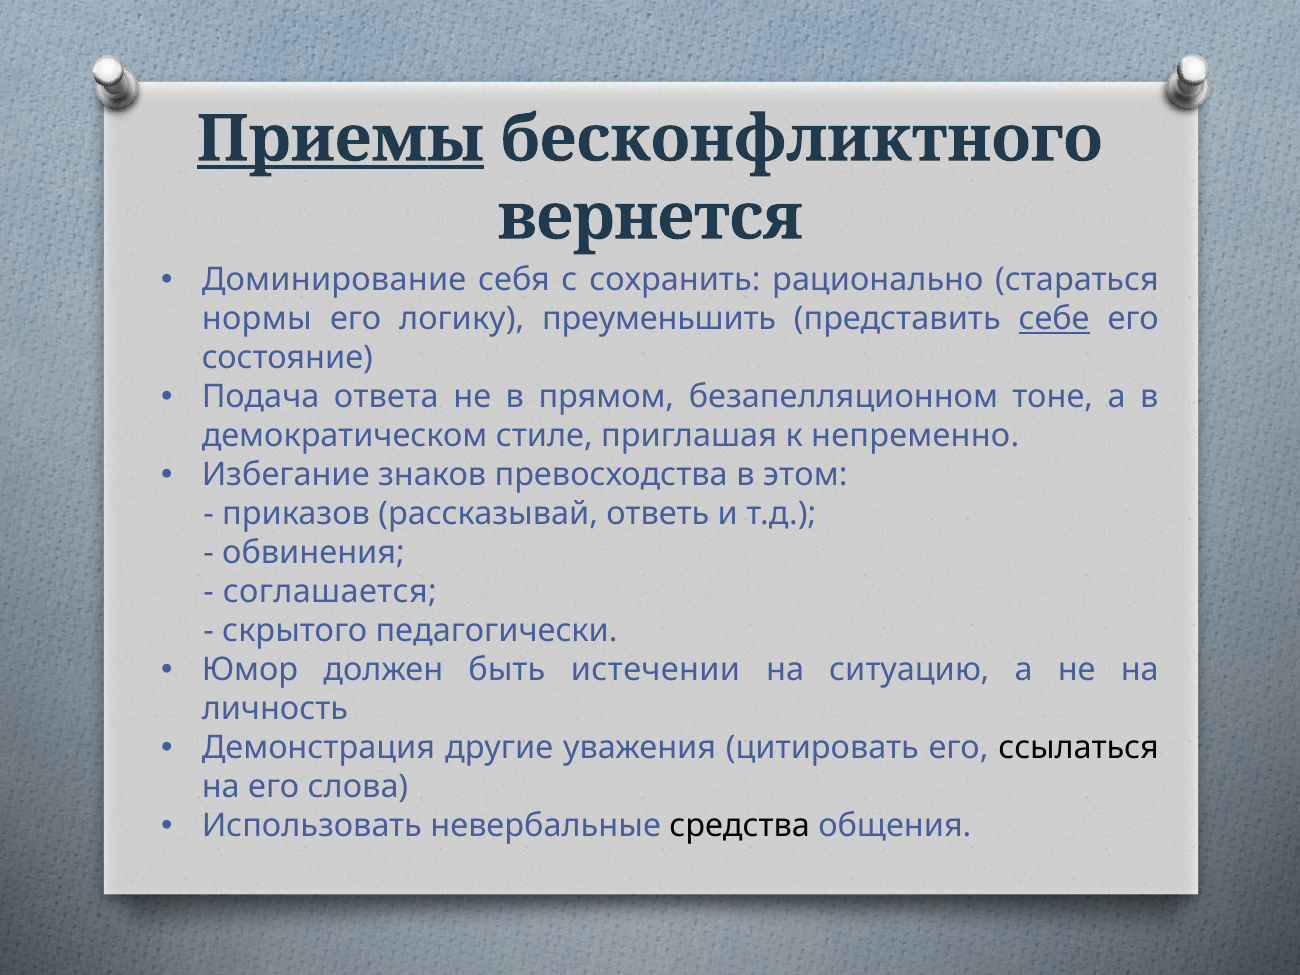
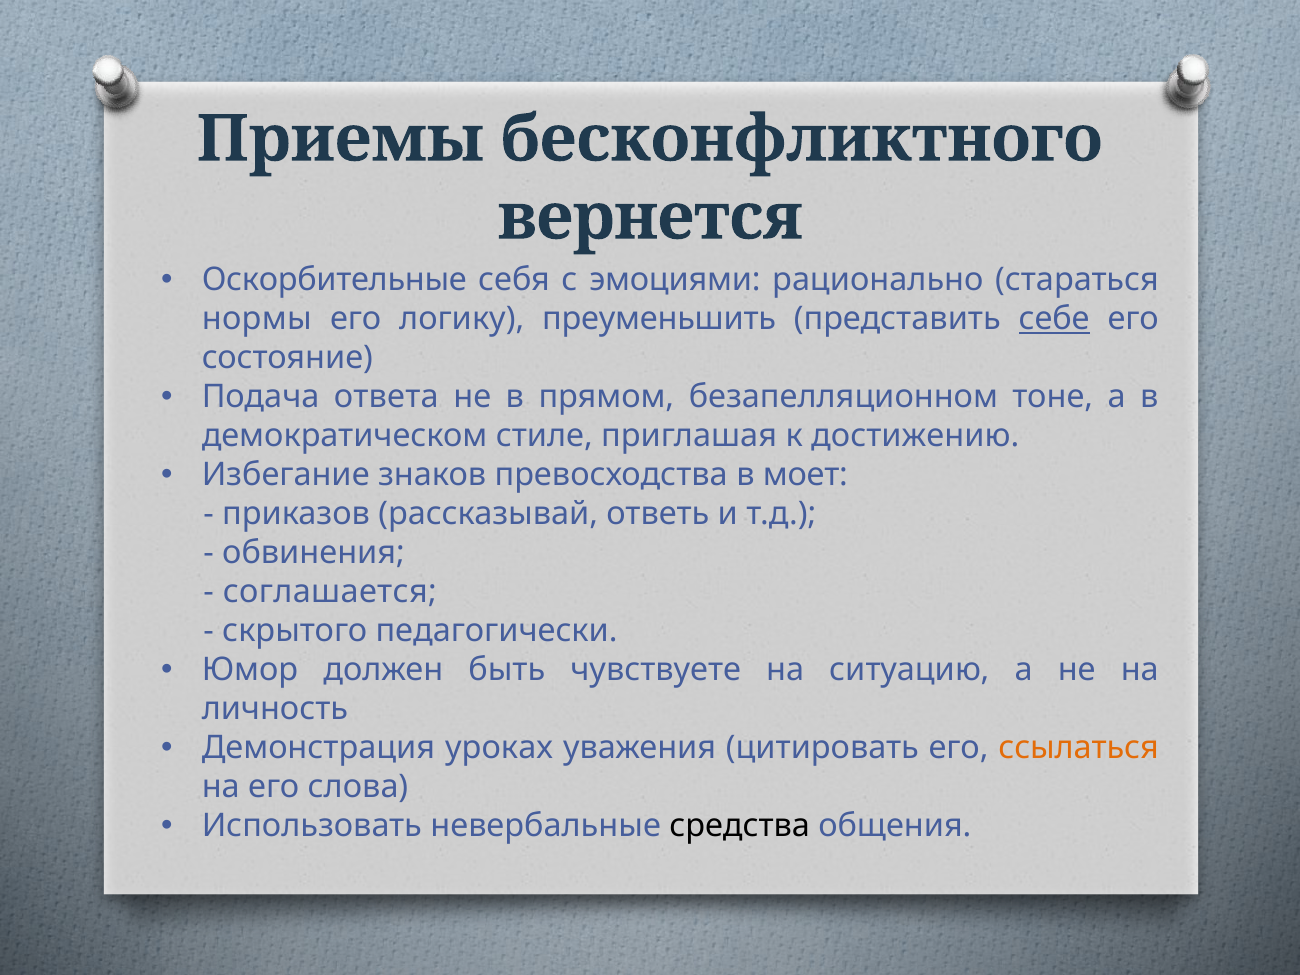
Приемы underline: present -> none
Доминирование: Доминирование -> Оскорбительные
сохранить: сохранить -> эмоциями
непременно: непременно -> достижению
этом: этом -> моет
истечении: истечении -> чувствуете
другие: другие -> уроках
ссылаться colour: black -> orange
